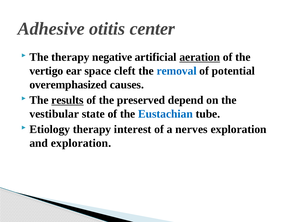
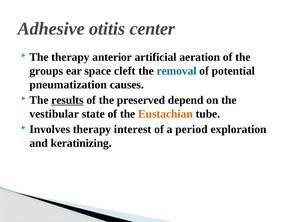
negative: negative -> anterior
aeration underline: present -> none
vertigo: vertigo -> groups
overemphasized: overemphasized -> pneumatization
Eustachian colour: blue -> orange
Etiology: Etiology -> Involves
nerves: nerves -> period
and exploration: exploration -> keratinizing
